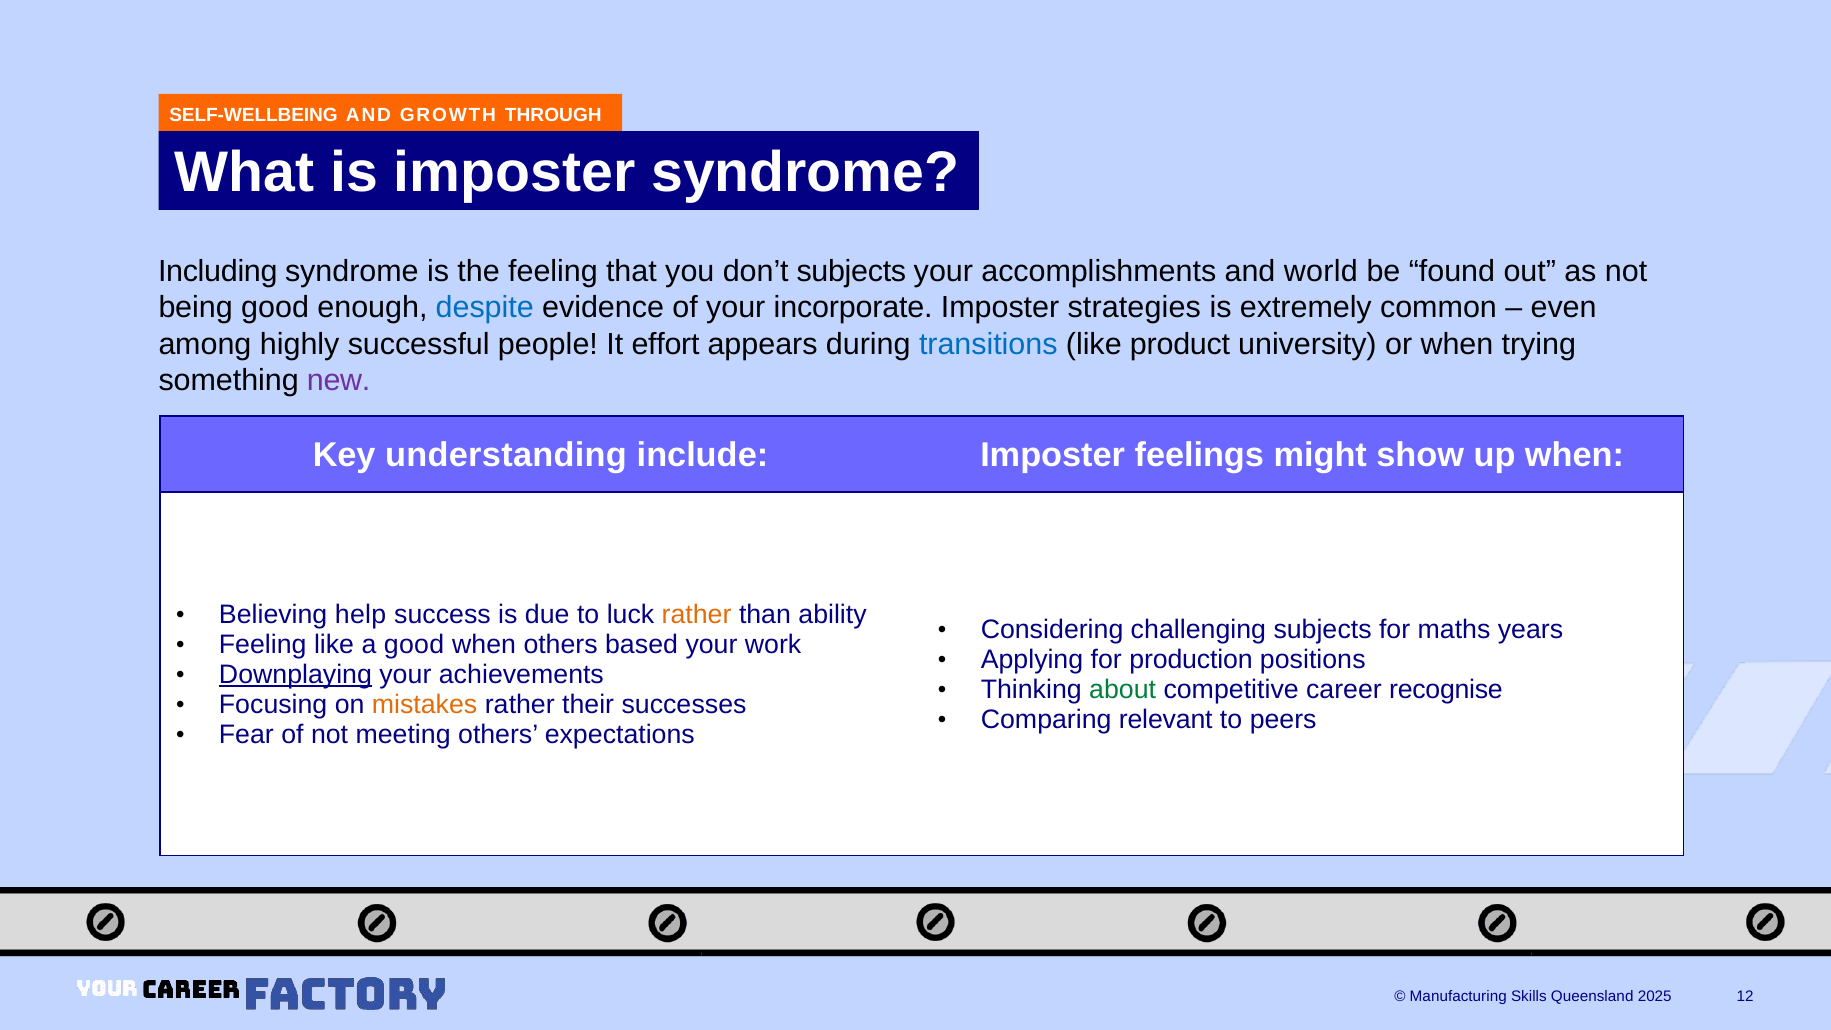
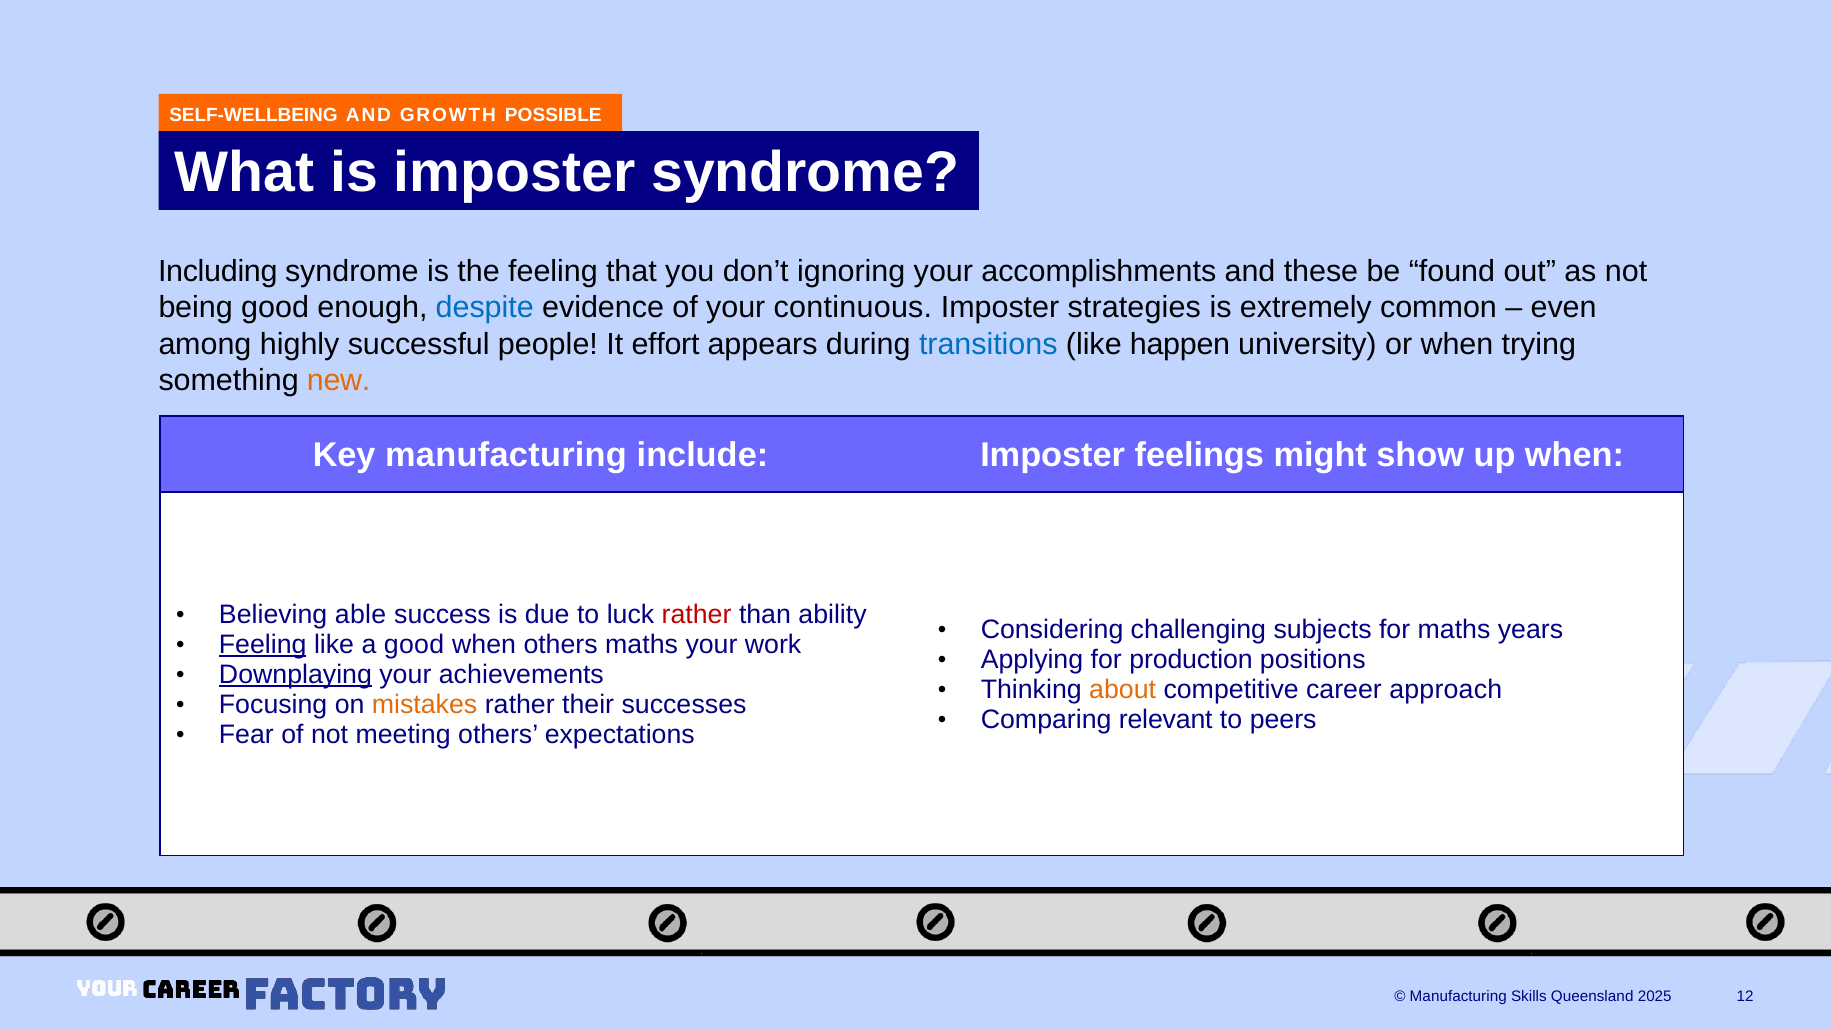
THROUGH: THROUGH -> POSSIBLE
don’t subjects: subjects -> ignoring
world: world -> these
incorporate: incorporate -> continuous
product: product -> happen
new colour: purple -> orange
Key understanding: understanding -> manufacturing
help: help -> able
rather at (697, 614) colour: orange -> red
Feeling at (263, 644) underline: none -> present
others based: based -> maths
about colour: green -> orange
recognise: recognise -> approach
